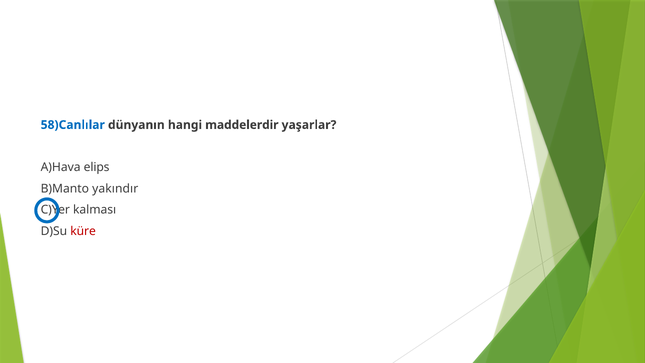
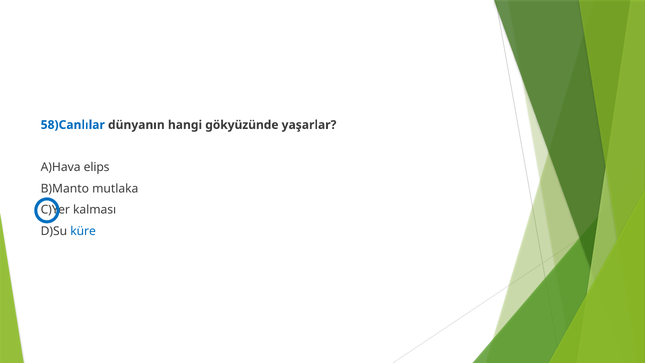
maddelerdir: maddelerdir -> gökyüzünde
yakındır: yakındır -> mutlaka
küre colour: red -> blue
